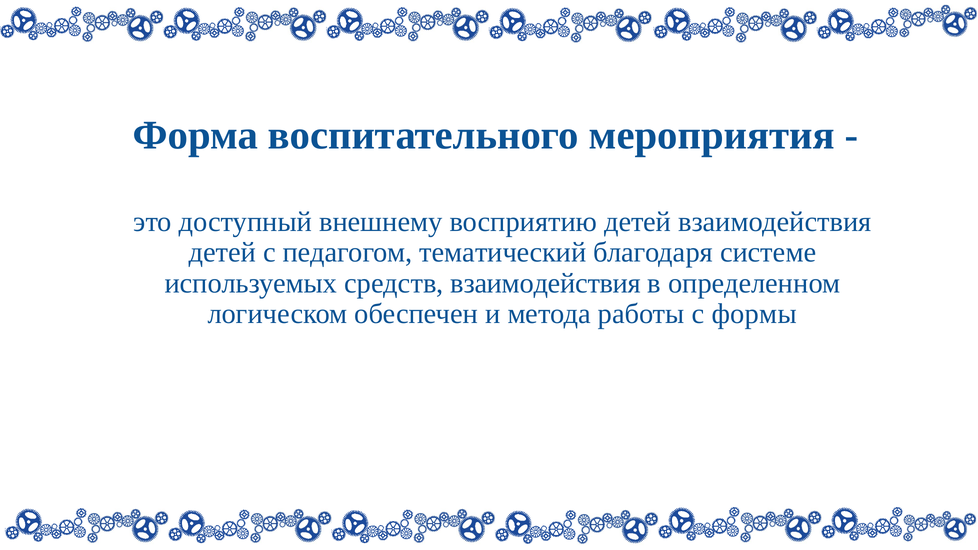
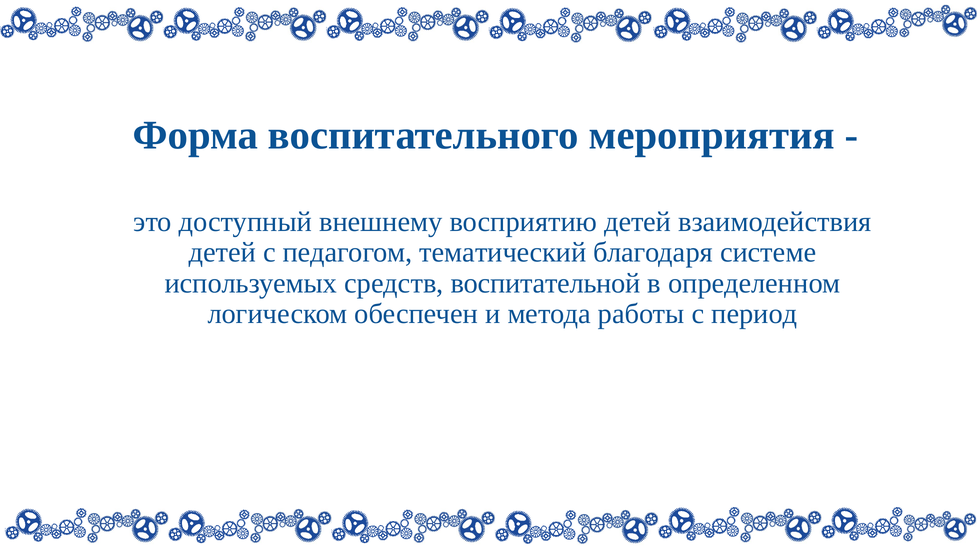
средств взаимодействия: взаимодействия -> воспитательной
формы: формы -> период
